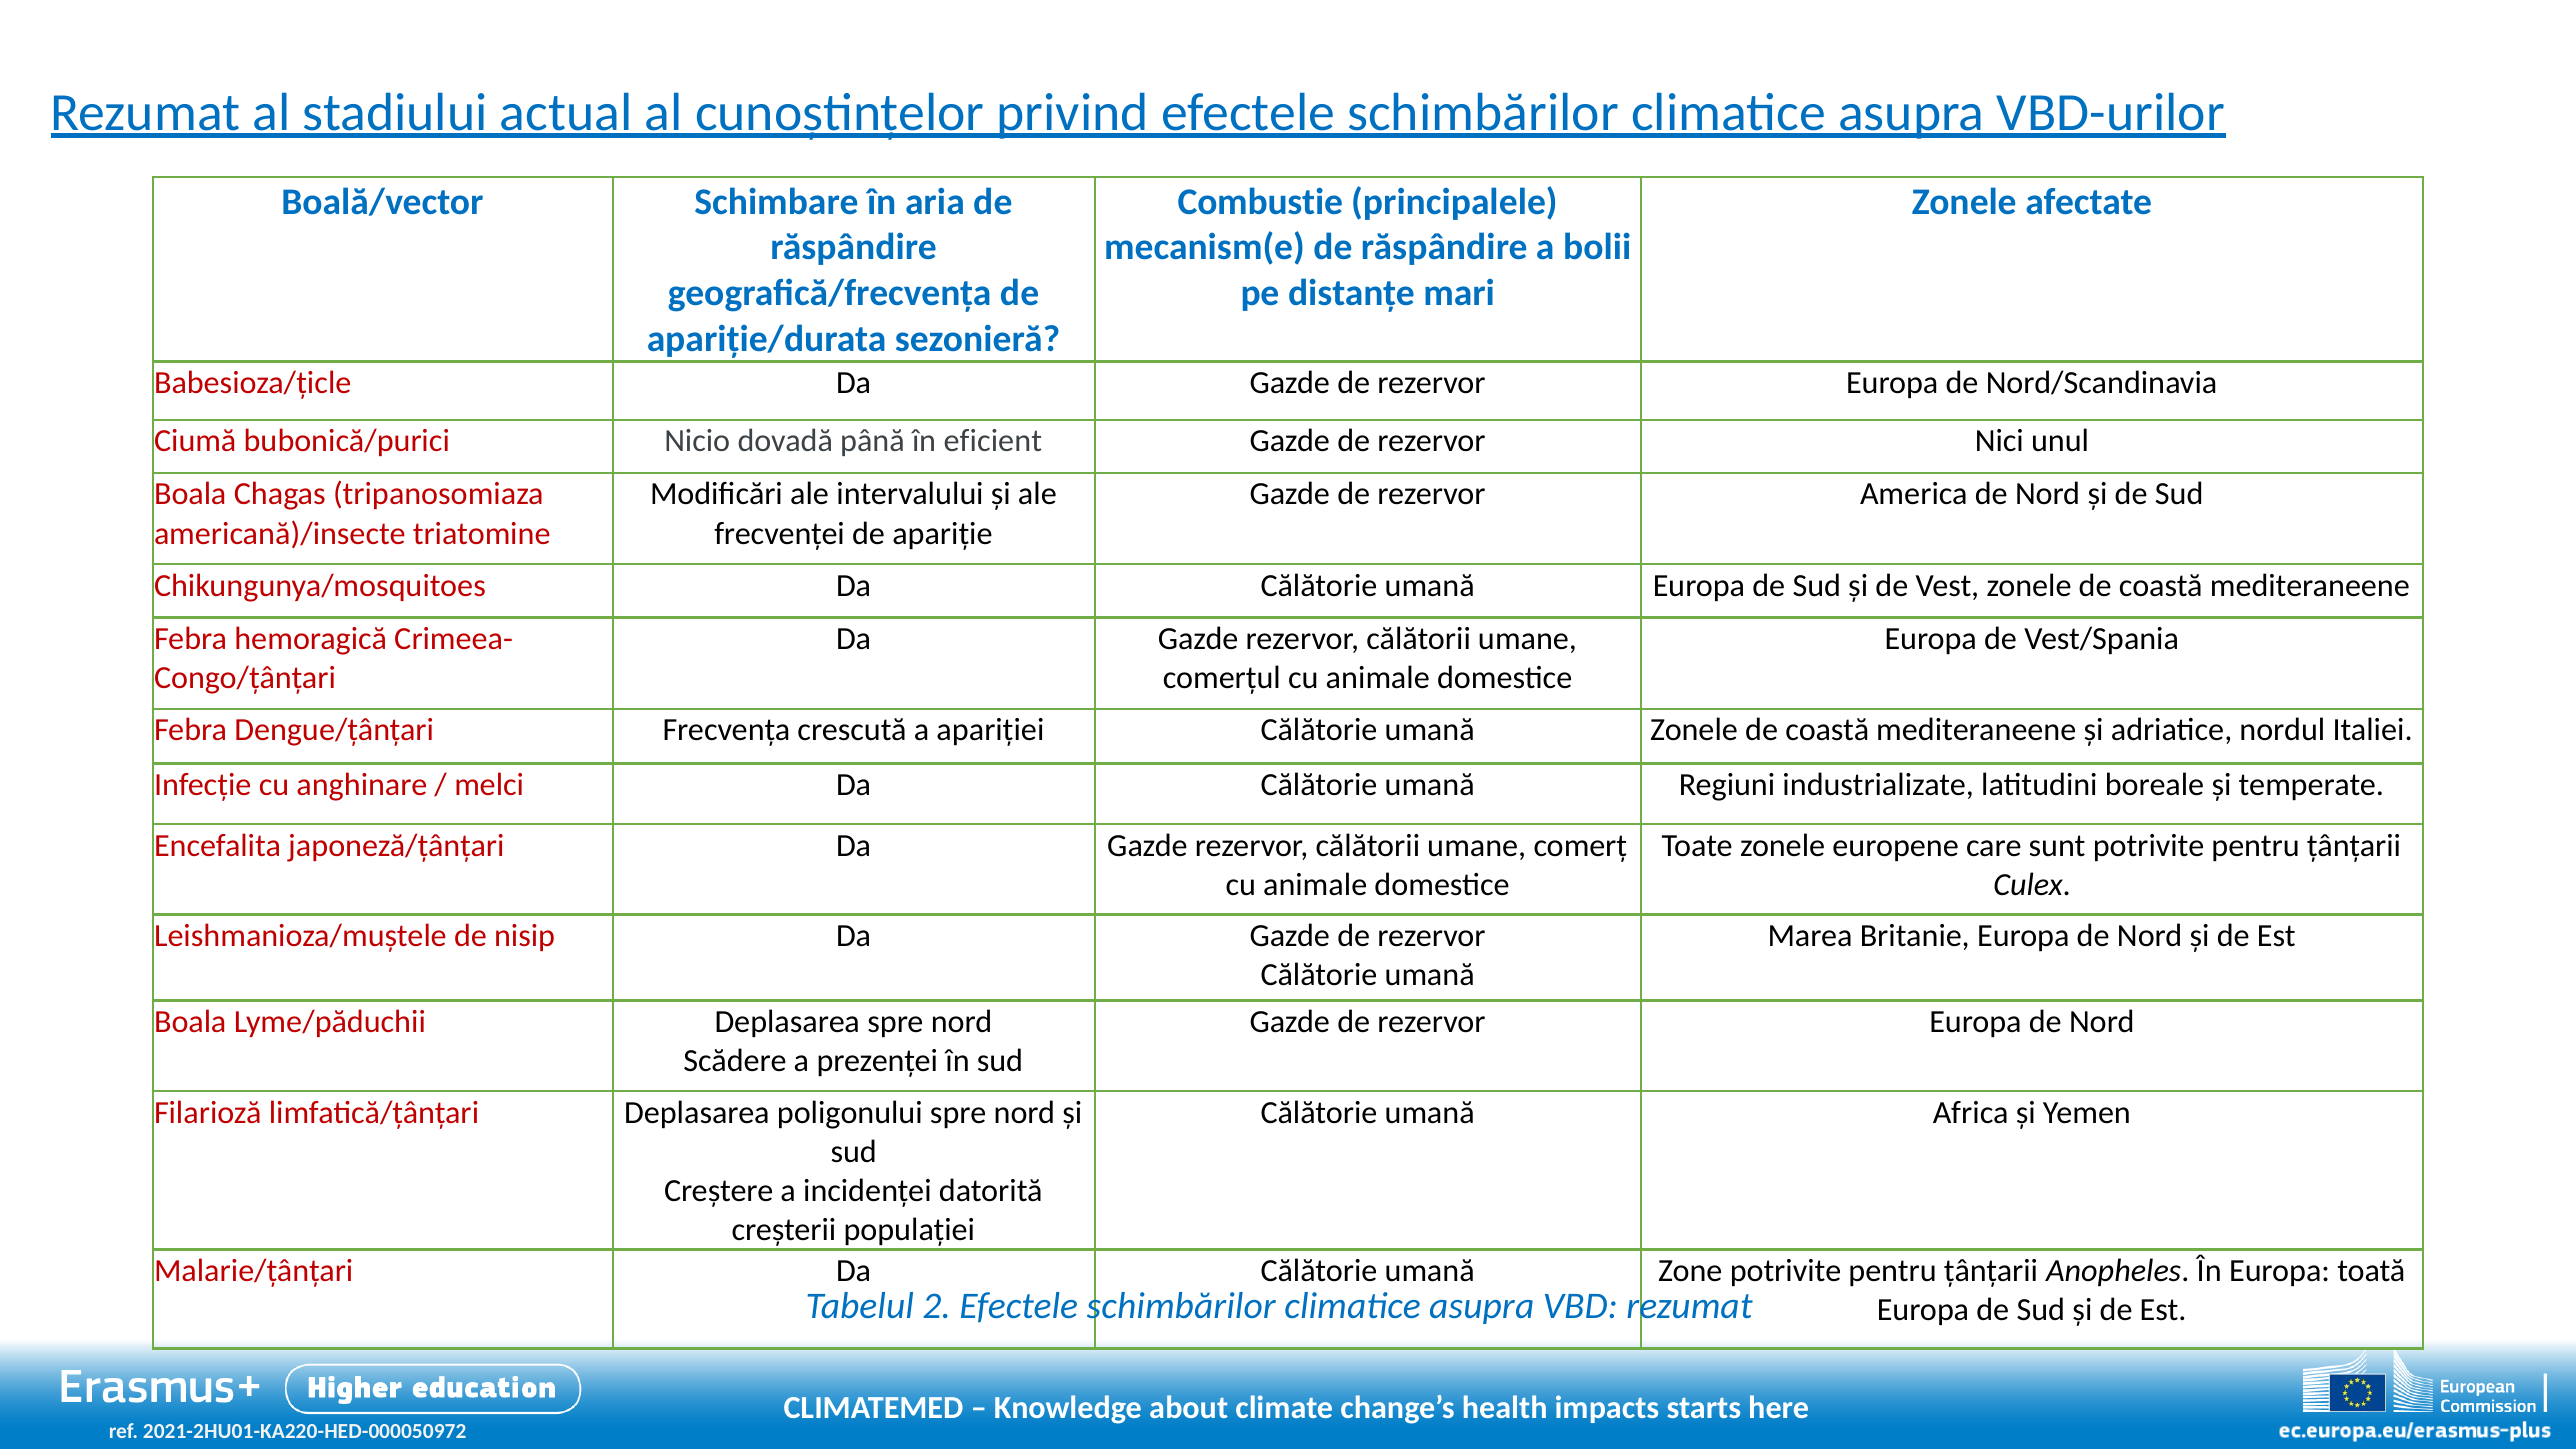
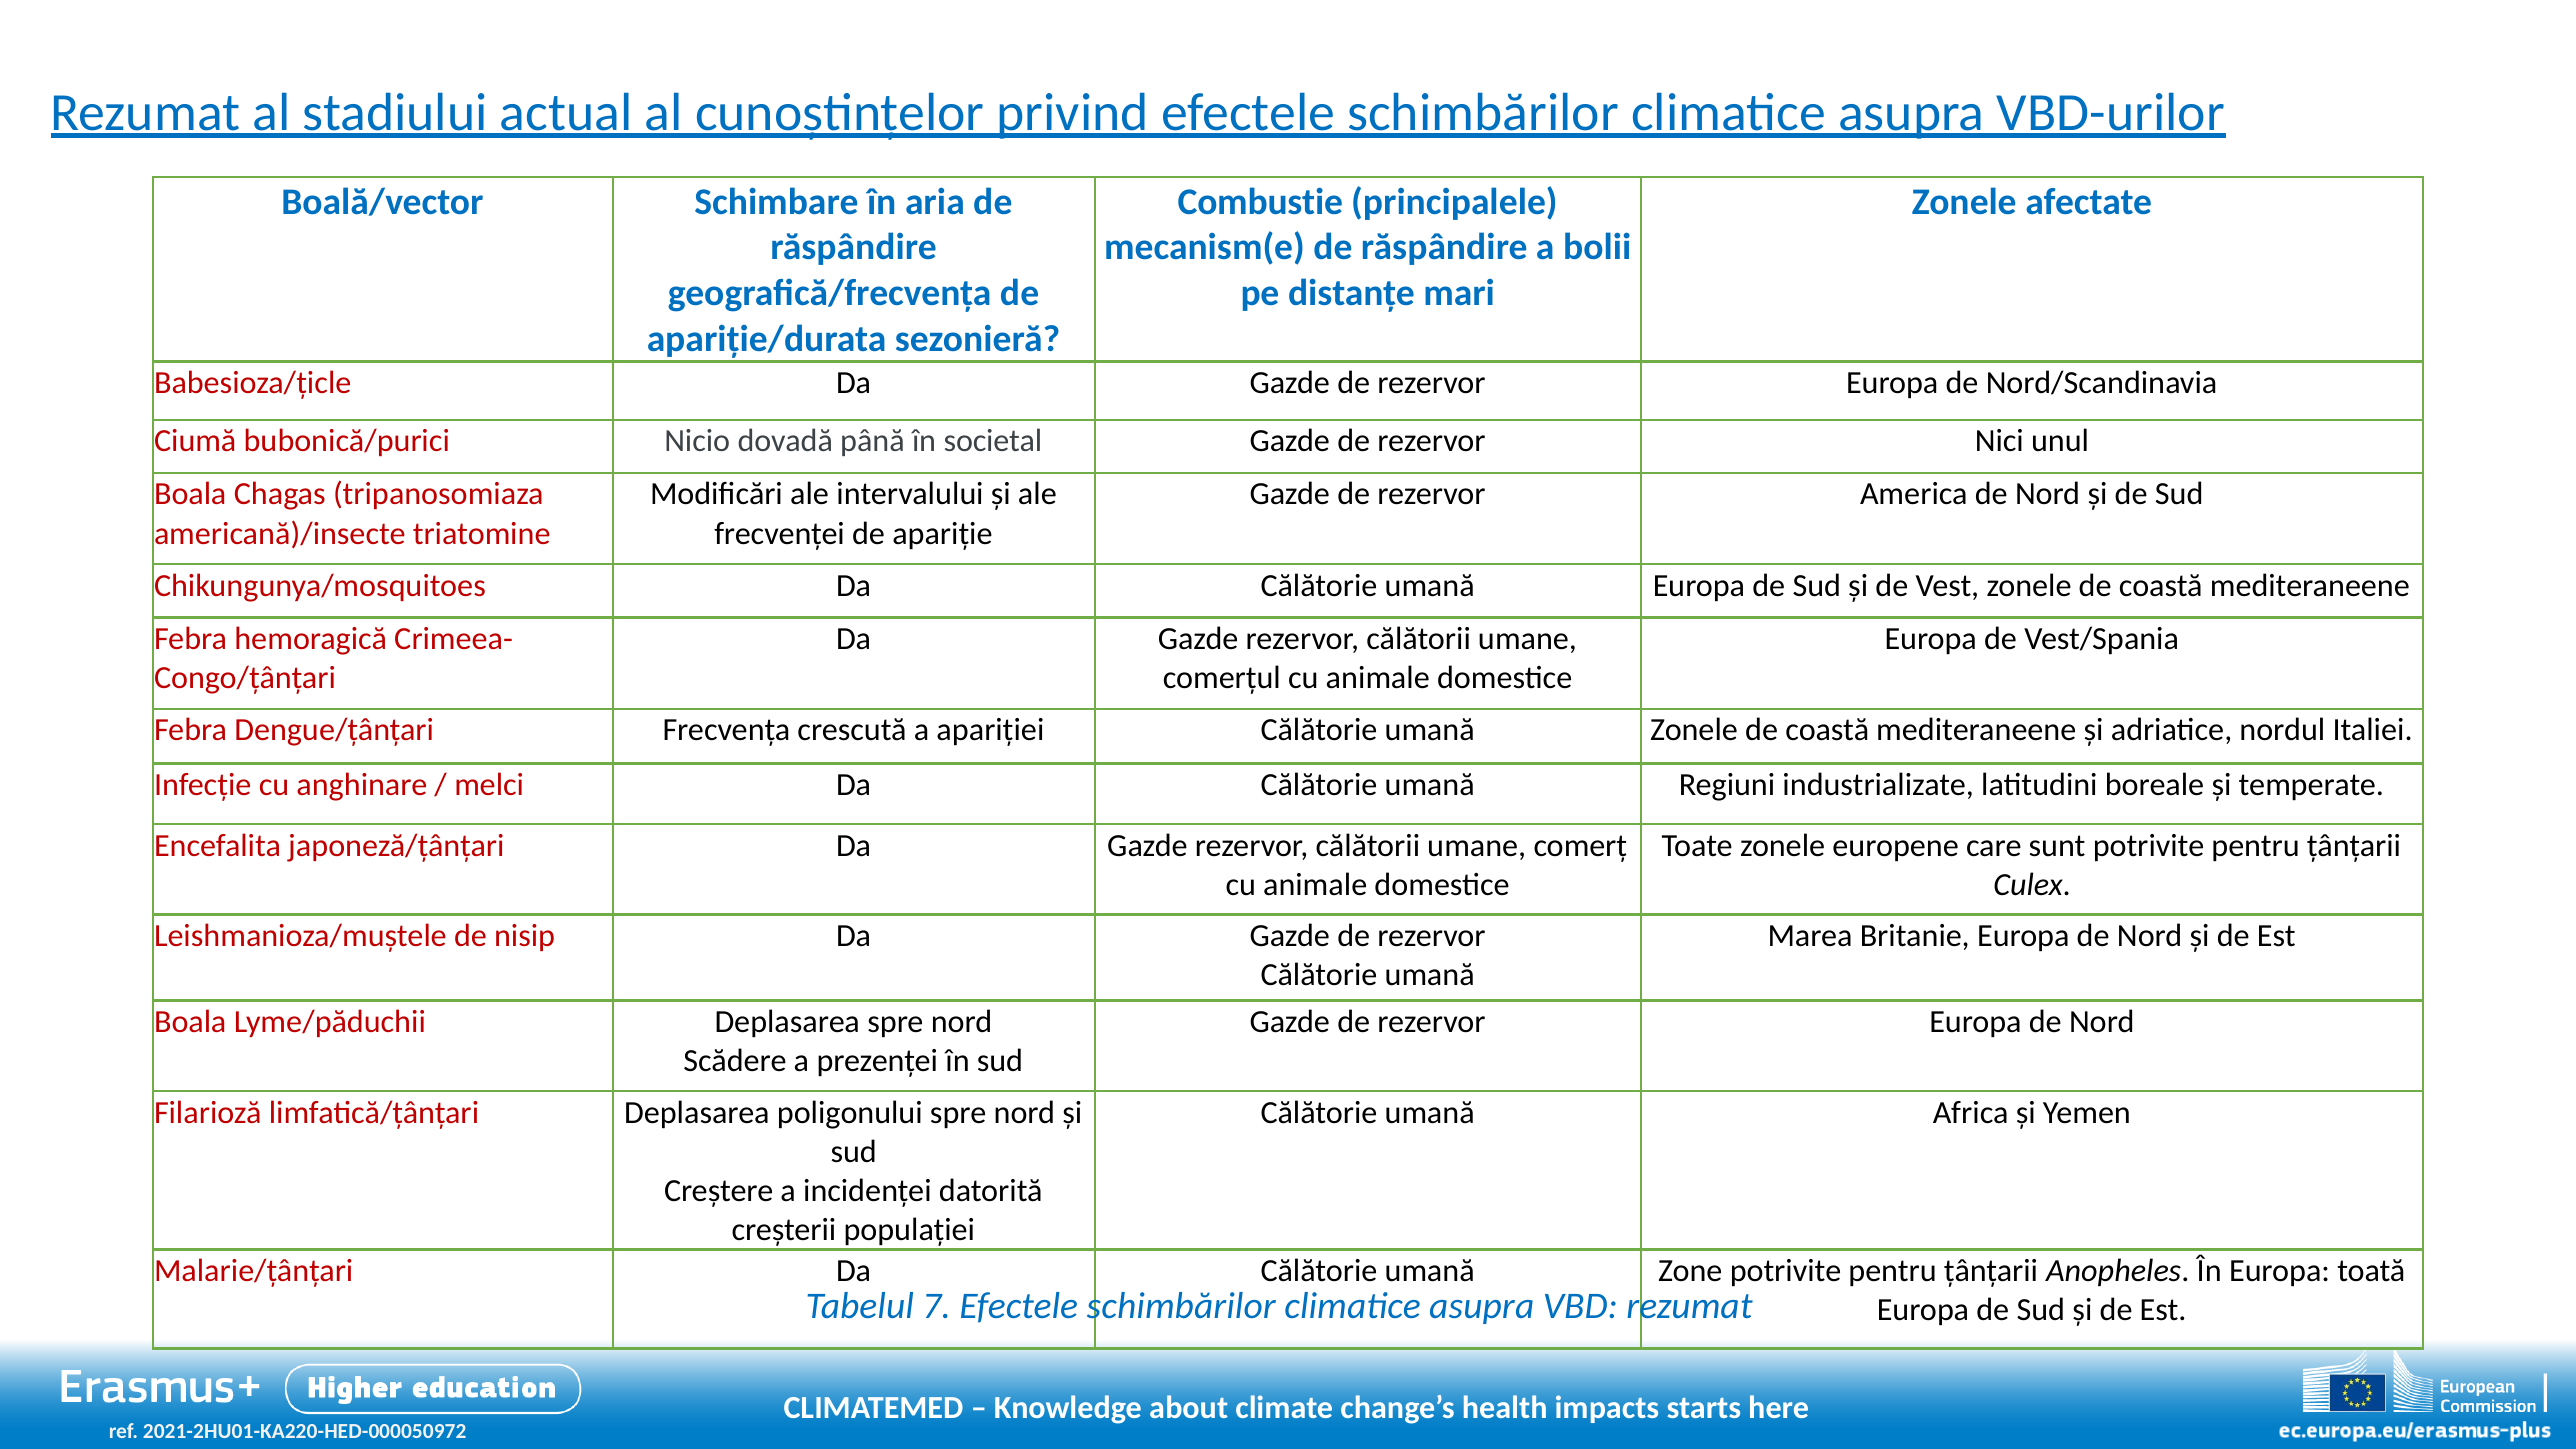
eficient: eficient -> societal
2: 2 -> 7
